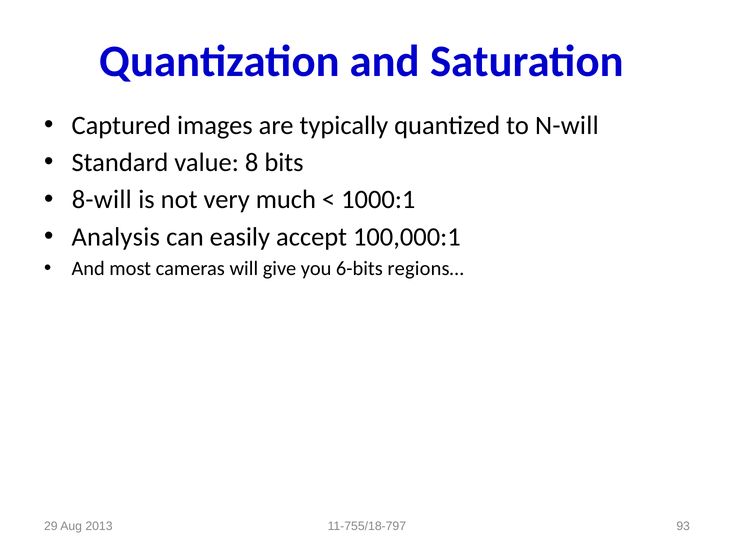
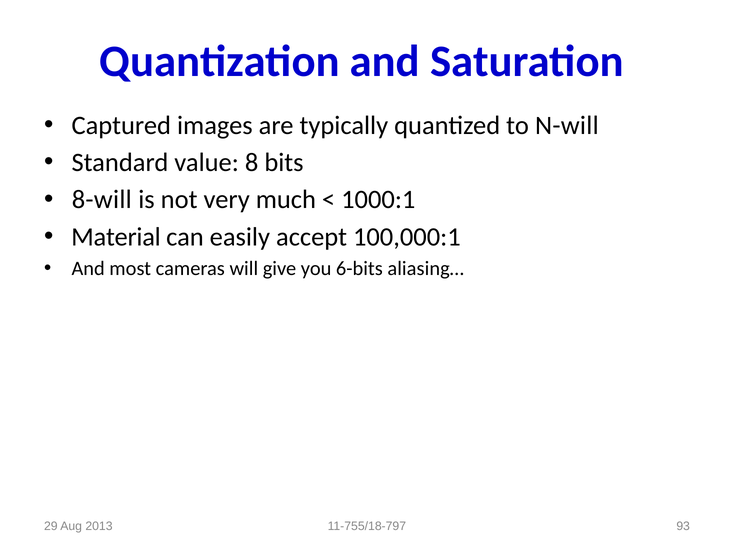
Analysis: Analysis -> Material
regions…: regions… -> aliasing…
